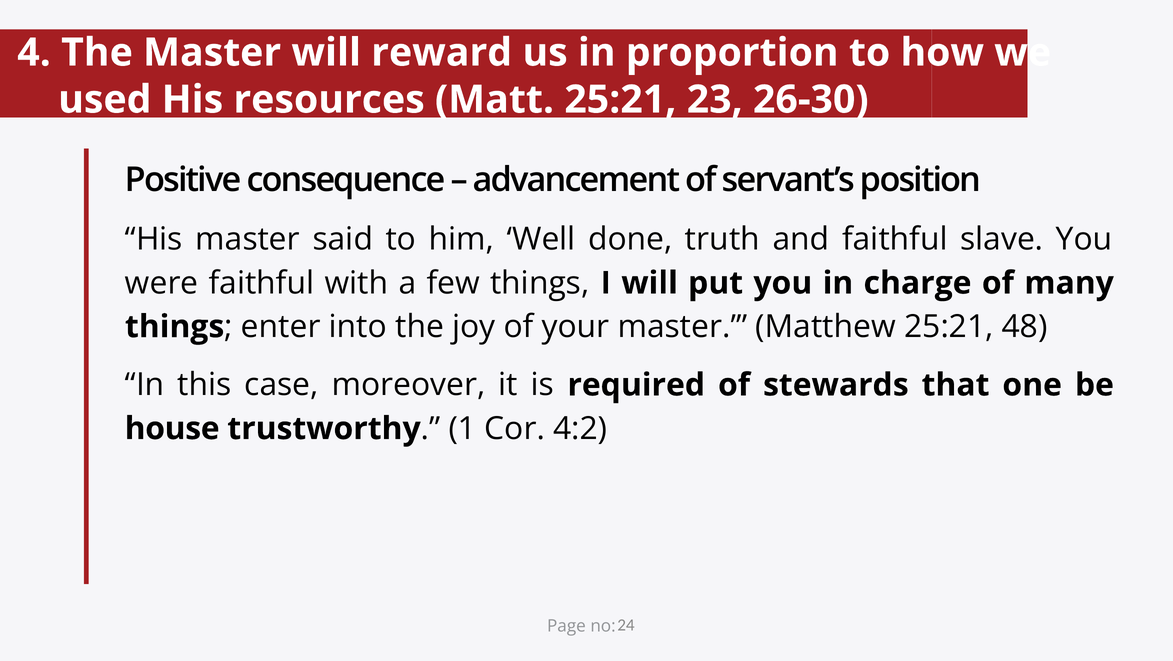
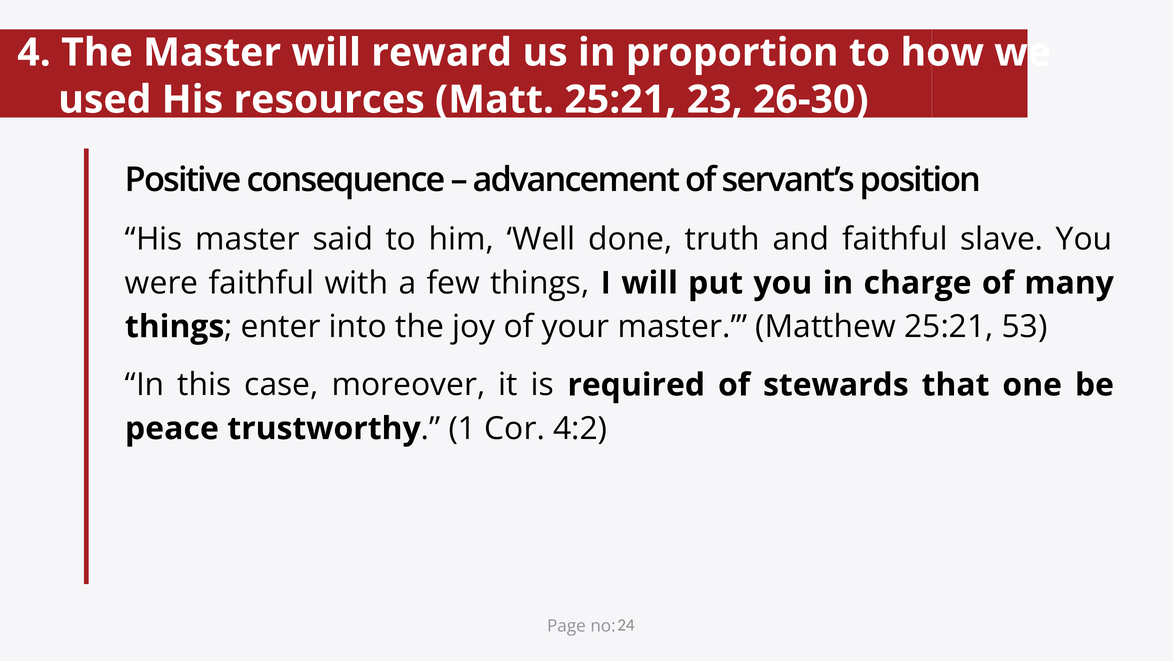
48: 48 -> 53
house: house -> peace
